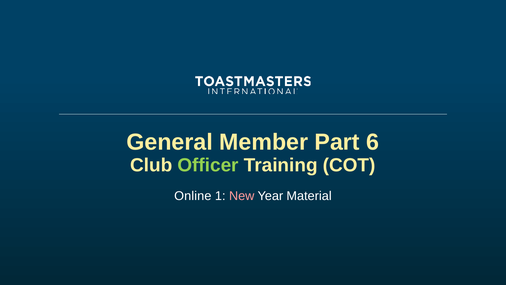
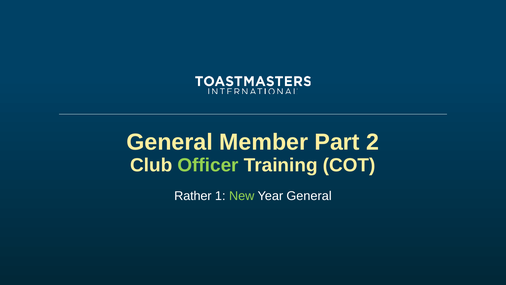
6: 6 -> 2
Online: Online -> Rather
New colour: pink -> light green
Year Material: Material -> General
